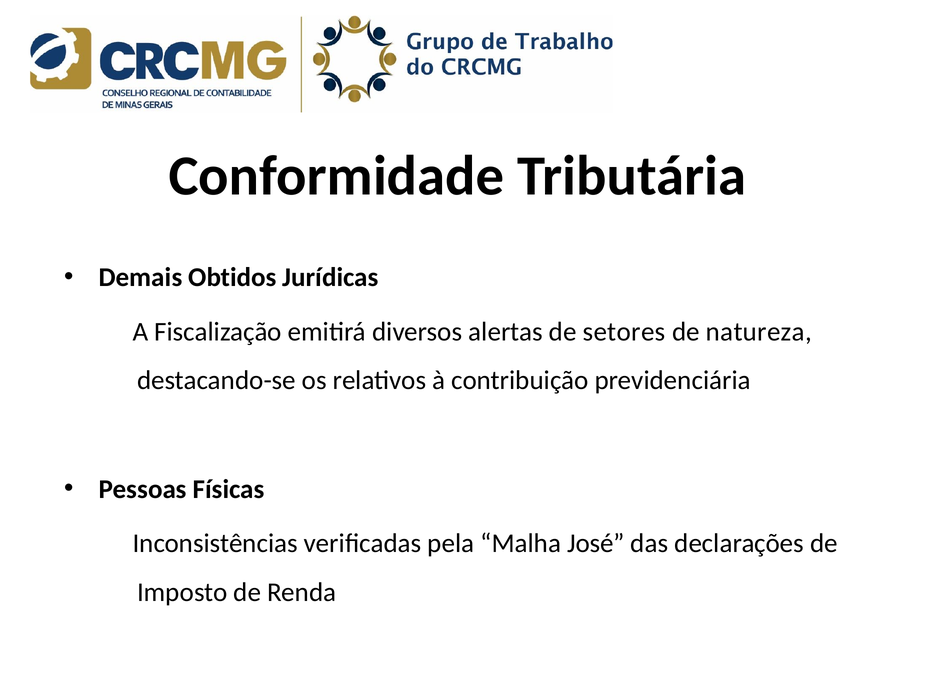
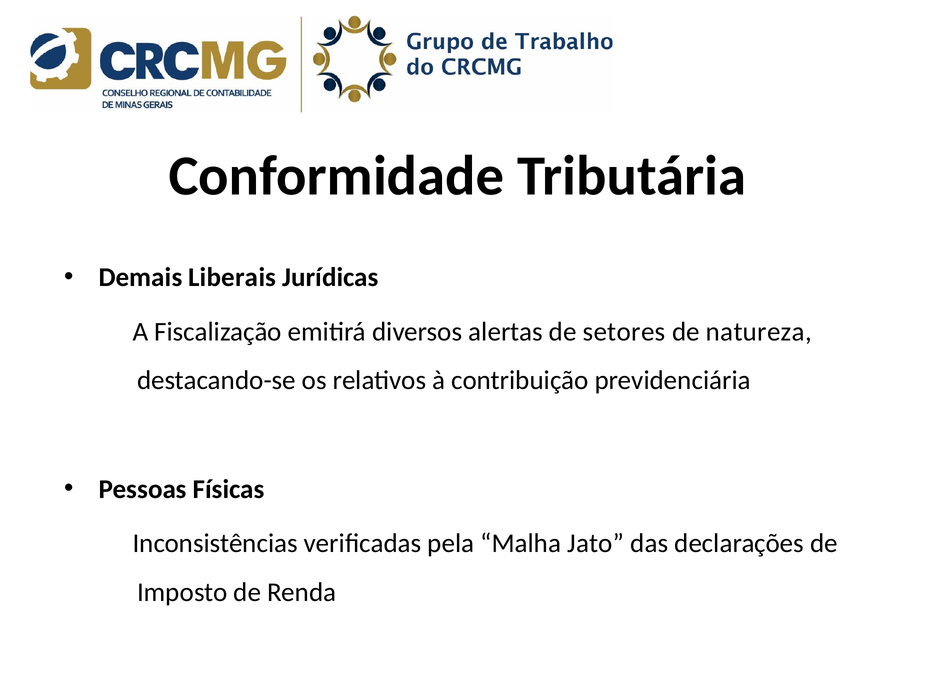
Obtidos: Obtidos -> Liberais
José: José -> Jato
